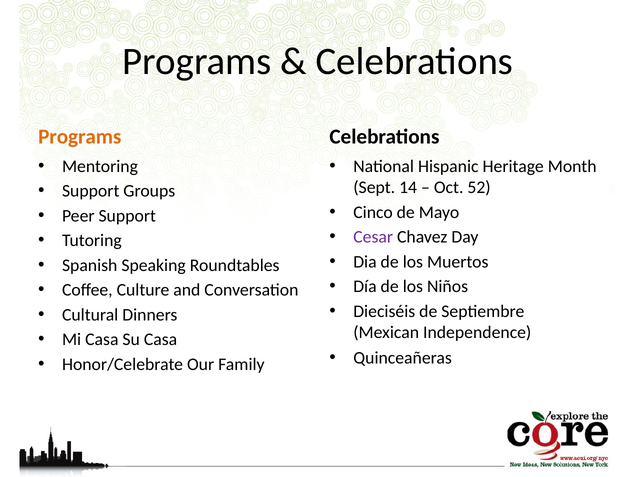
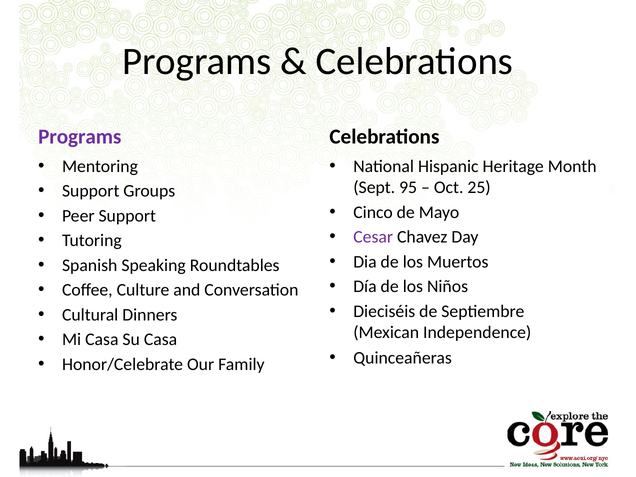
Programs at (80, 137) colour: orange -> purple
14: 14 -> 95
52: 52 -> 25
